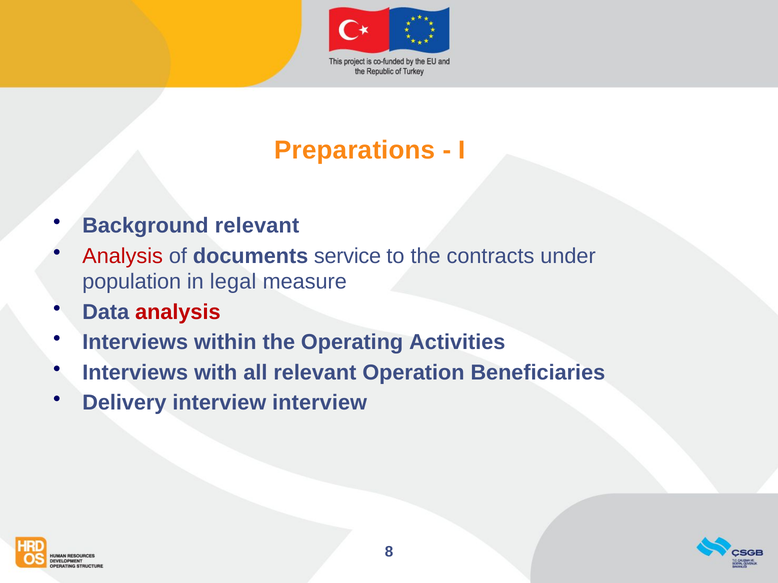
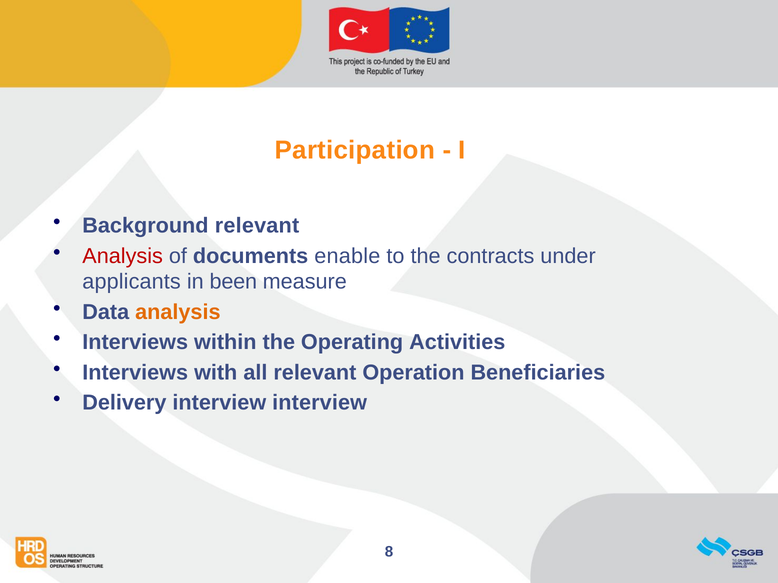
Preparations: Preparations -> Participation
service: service -> enable
population: population -> applicants
legal: legal -> been
analysis at (178, 312) colour: red -> orange
